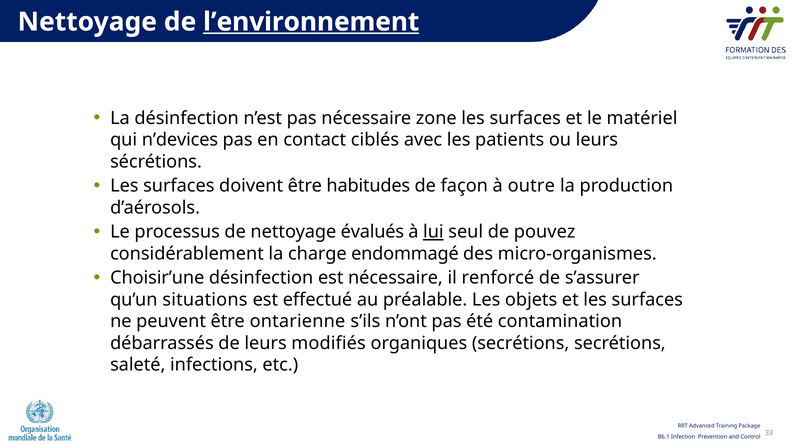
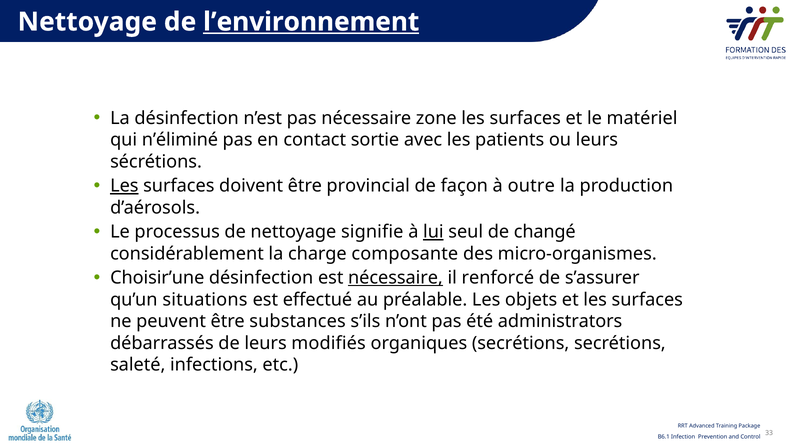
n’devices: n’devices -> n’éliminé
ciblés: ciblés -> sortie
Les at (124, 186) underline: none -> present
habitudes: habitudes -> provincial
évalués: évalués -> signifie
pouvez: pouvez -> changé
endommagé: endommagé -> composante
nécessaire at (395, 278) underline: none -> present
ontarienne: ontarienne -> substances
contamination: contamination -> administrators
